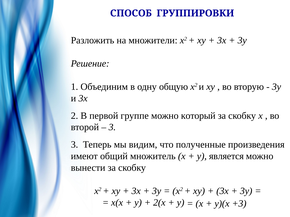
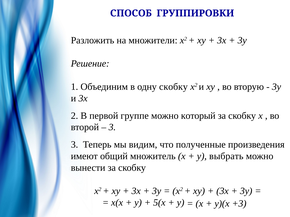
одну общую: общую -> скобку
является: является -> выбрать
2(х: 2(х -> 5(х
